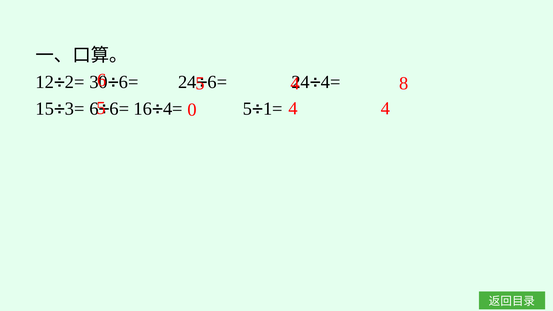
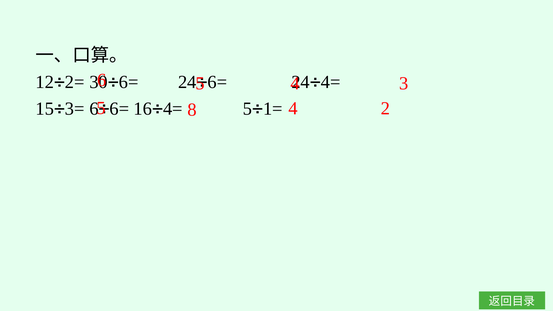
8: 8 -> 3
0: 0 -> 8
4 4: 4 -> 2
